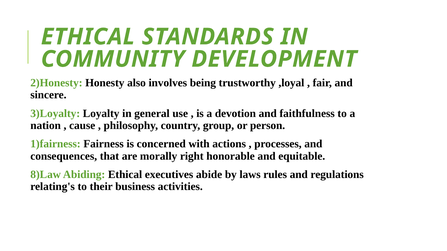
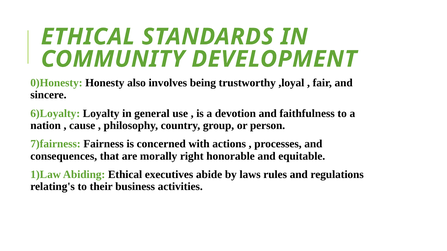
2)Honesty: 2)Honesty -> 0)Honesty
3)Loyalty: 3)Loyalty -> 6)Loyalty
1)fairness: 1)fairness -> 7)fairness
8)Law: 8)Law -> 1)Law
